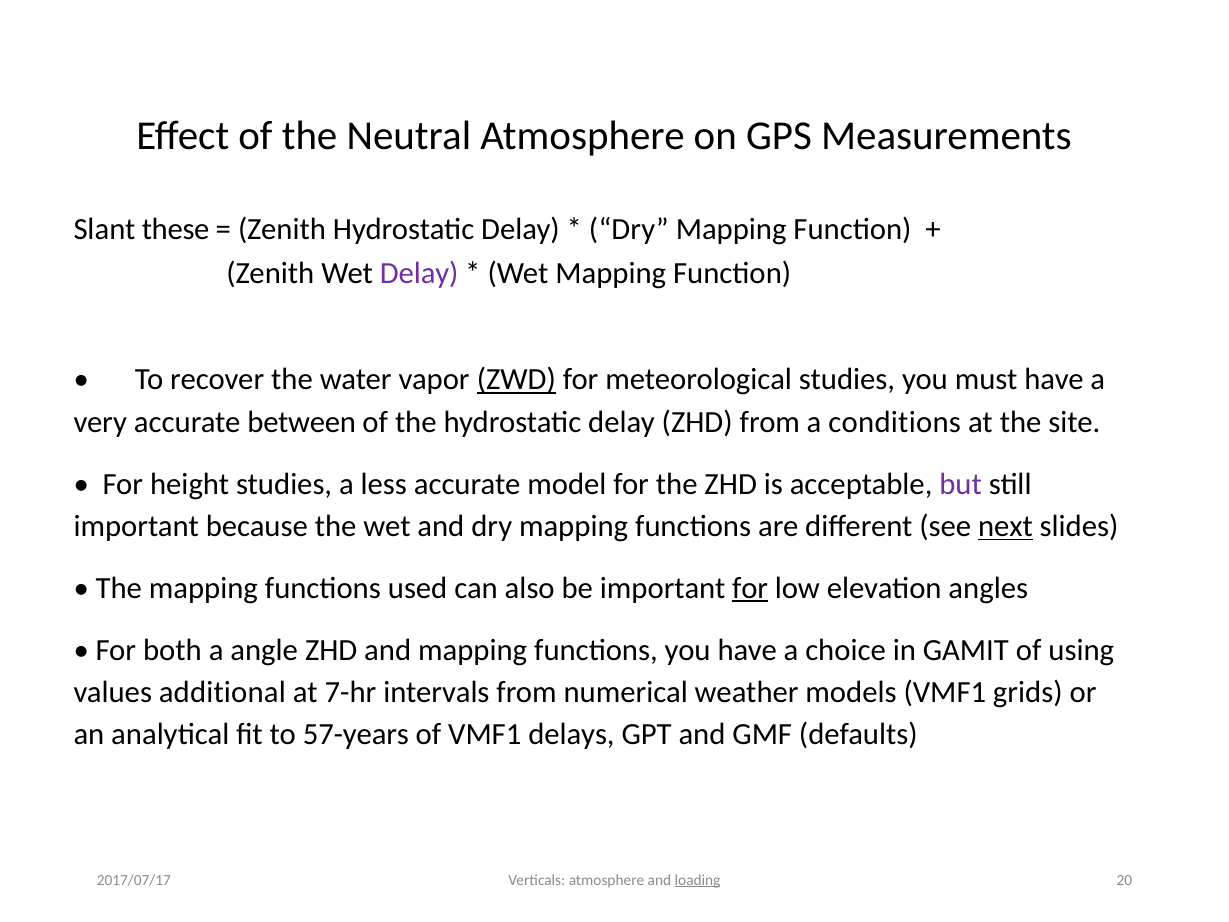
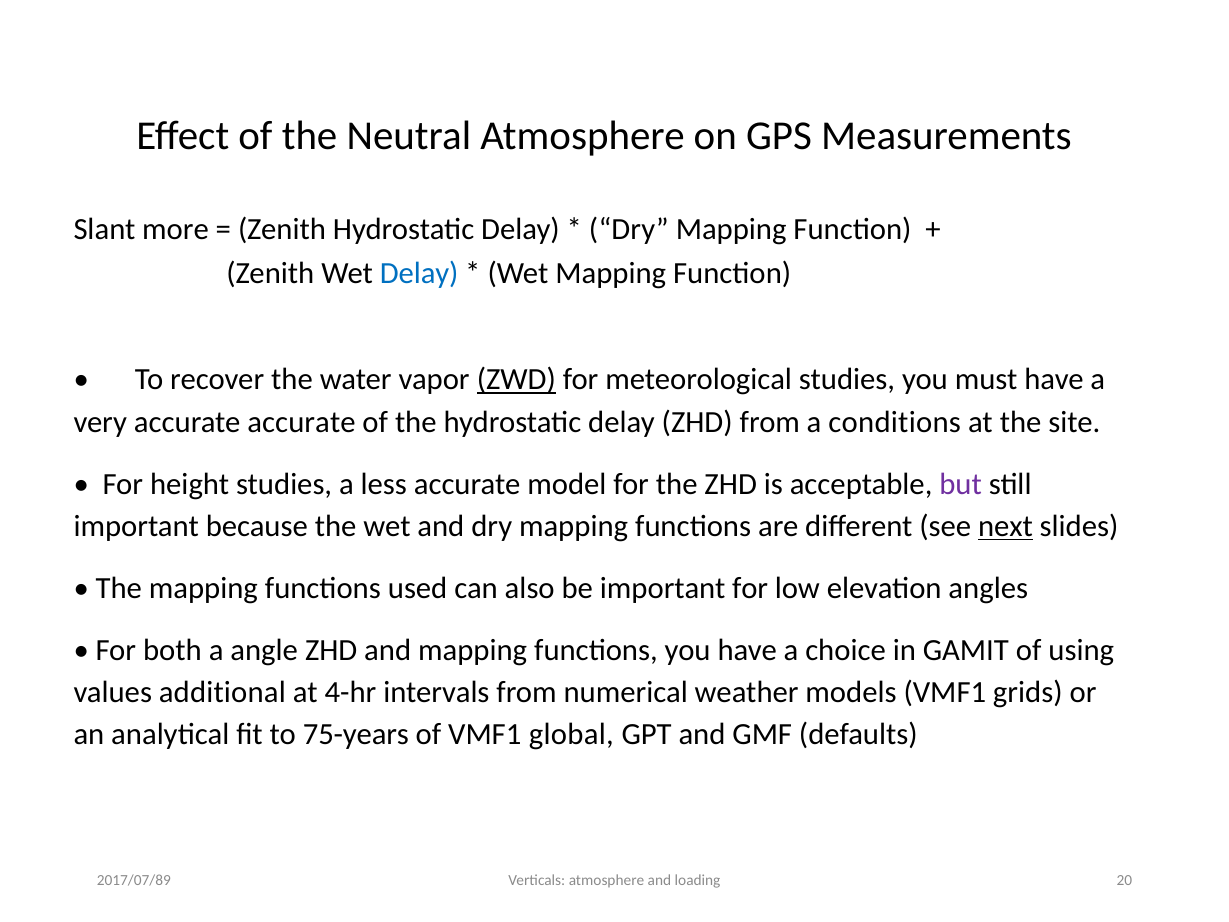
these: these -> more
Delay at (419, 274) colour: purple -> blue
accurate between: between -> accurate
for at (750, 588) underline: present -> none
7-hr: 7-hr -> 4-hr
57-years: 57-years -> 75-years
delays: delays -> global
loading underline: present -> none
2017/07/17: 2017/07/17 -> 2017/07/89
